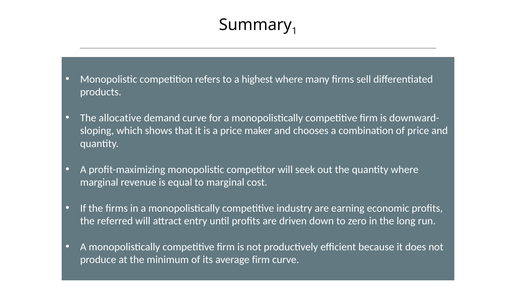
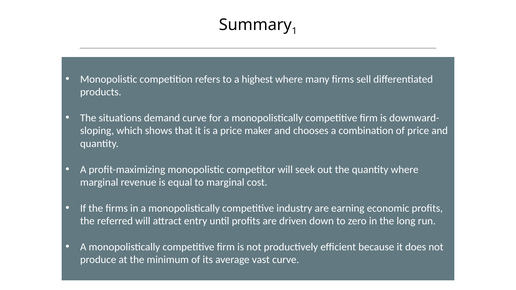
allocative: allocative -> situations
average firm: firm -> vast
